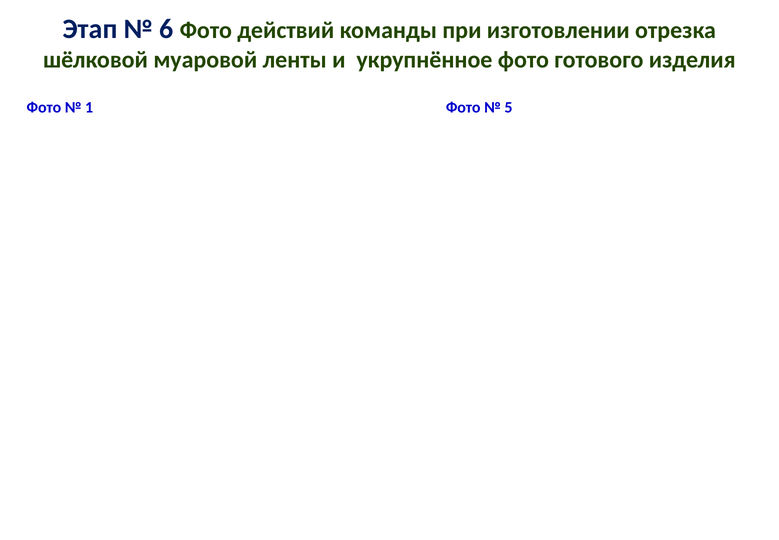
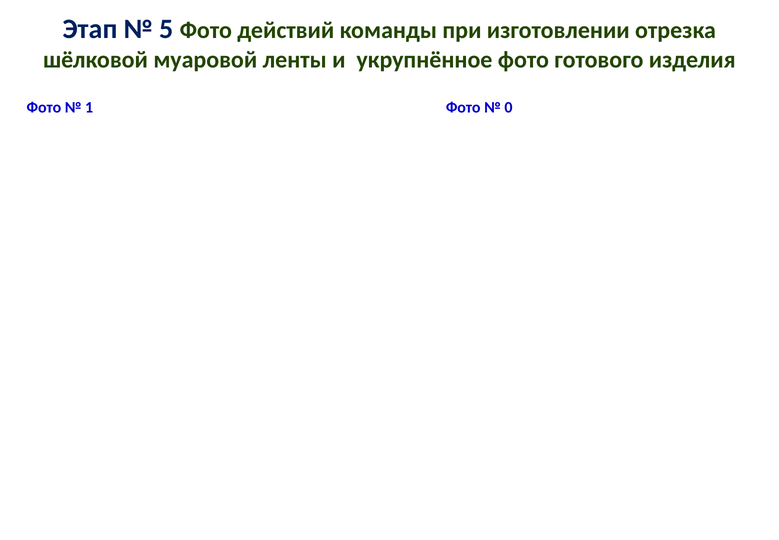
6: 6 -> 5
5: 5 -> 0
